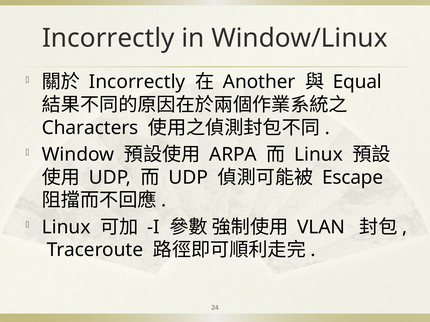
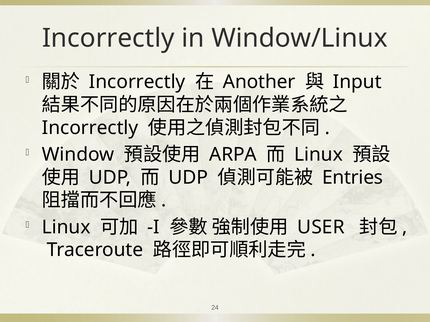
Equal: Equal -> Input
Characters at (90, 128): Characters -> Incorrectly
Escape: Escape -> Entries
VLAN: VLAN -> USER
